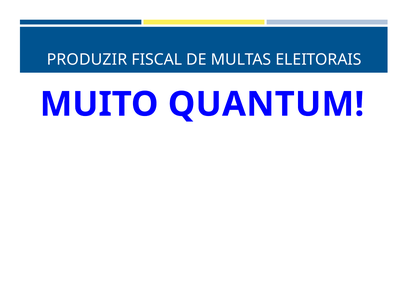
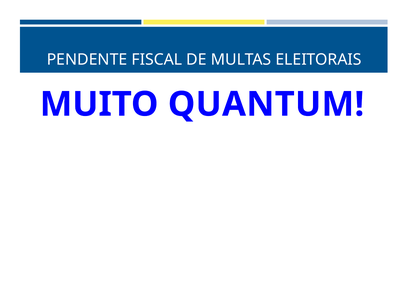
PRODUZIR: PRODUZIR -> PENDENTE
